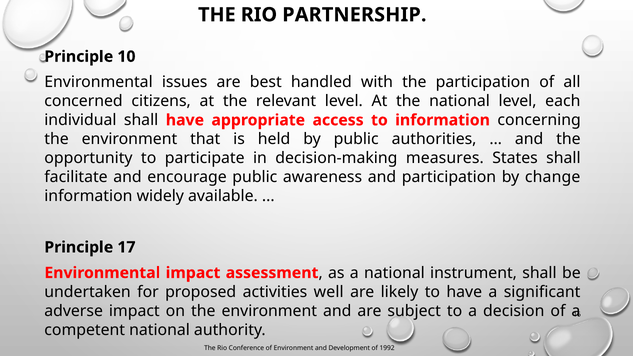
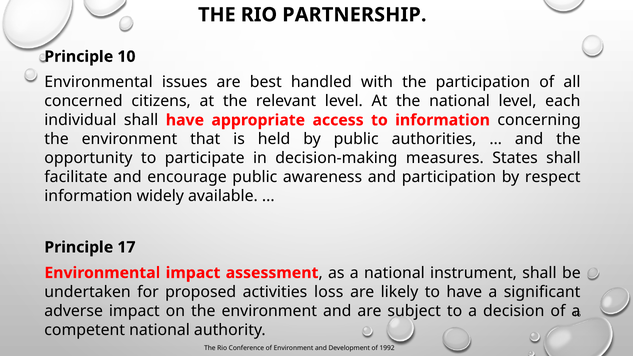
change: change -> respect
well: well -> loss
